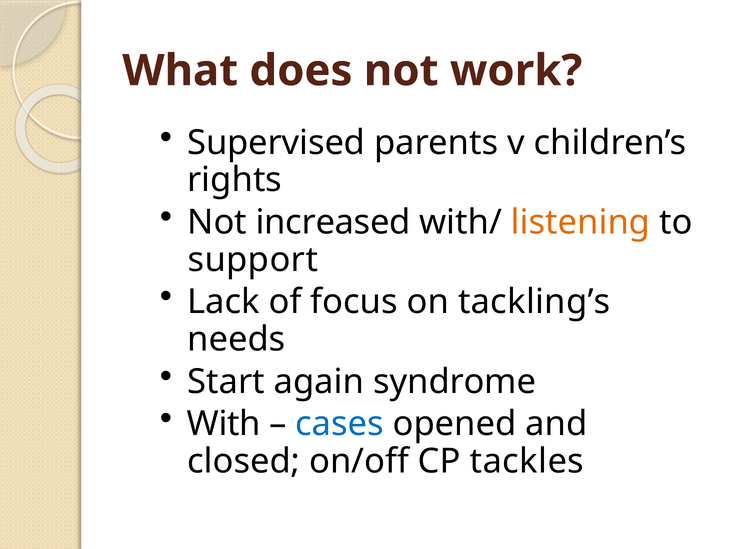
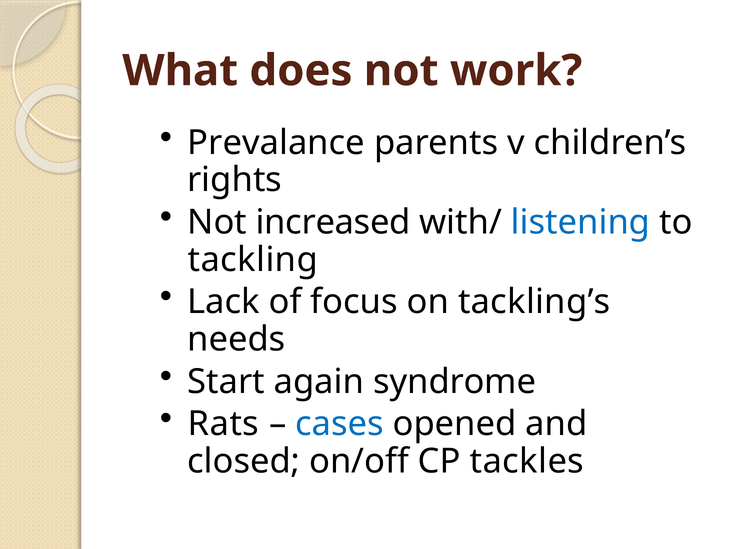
Supervised: Supervised -> Prevalance
listening colour: orange -> blue
support: support -> tackling
With: With -> Rats
